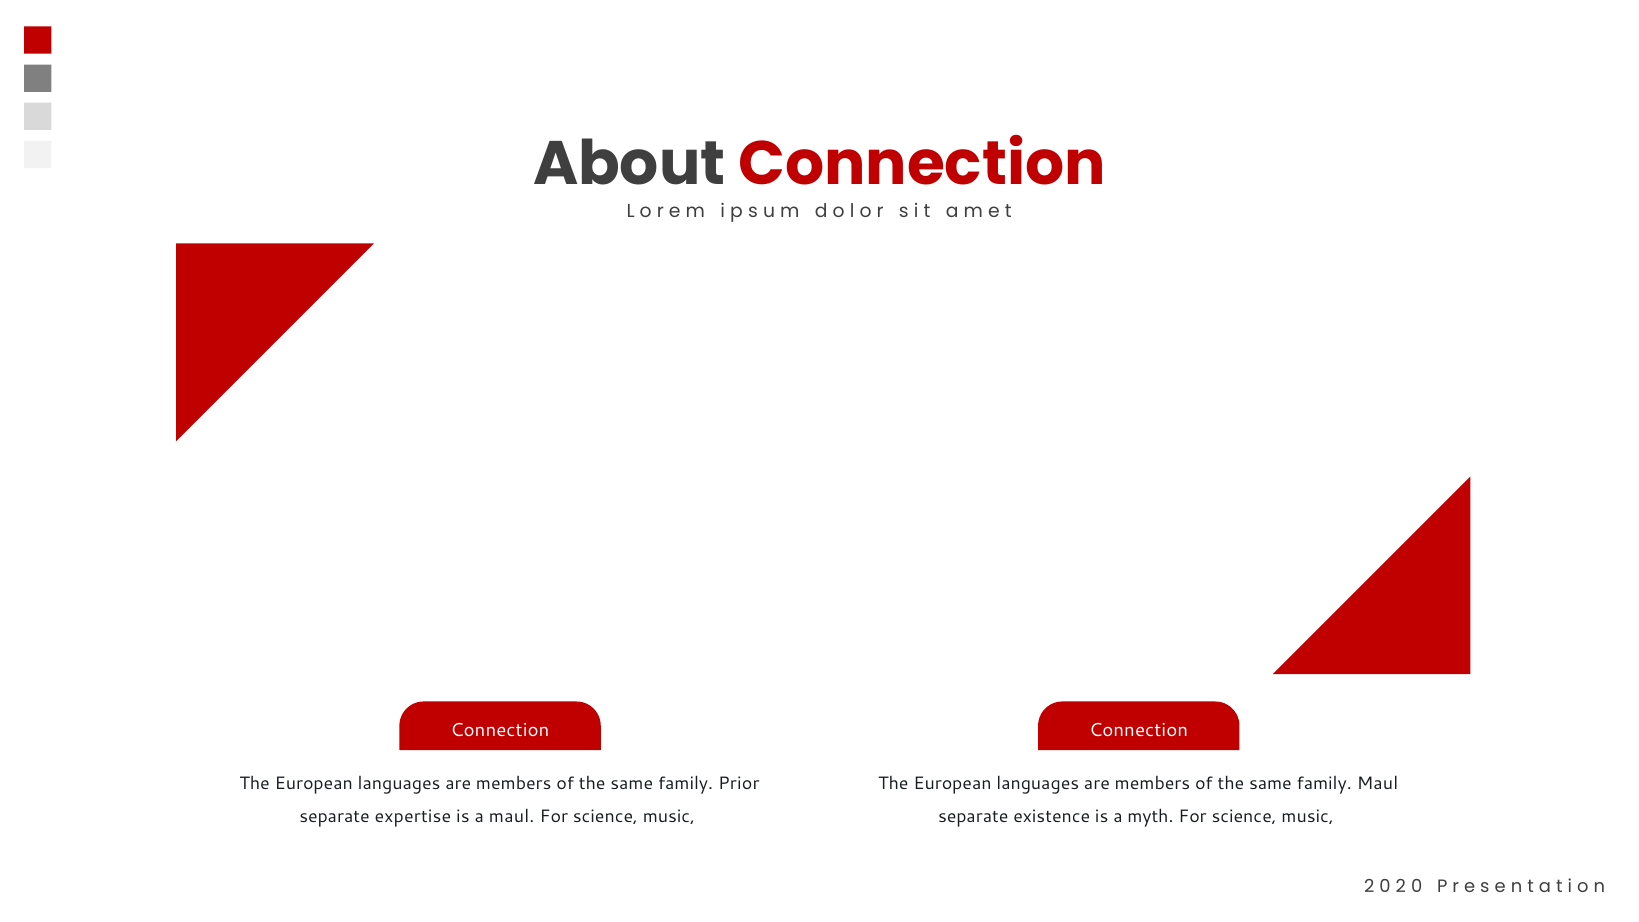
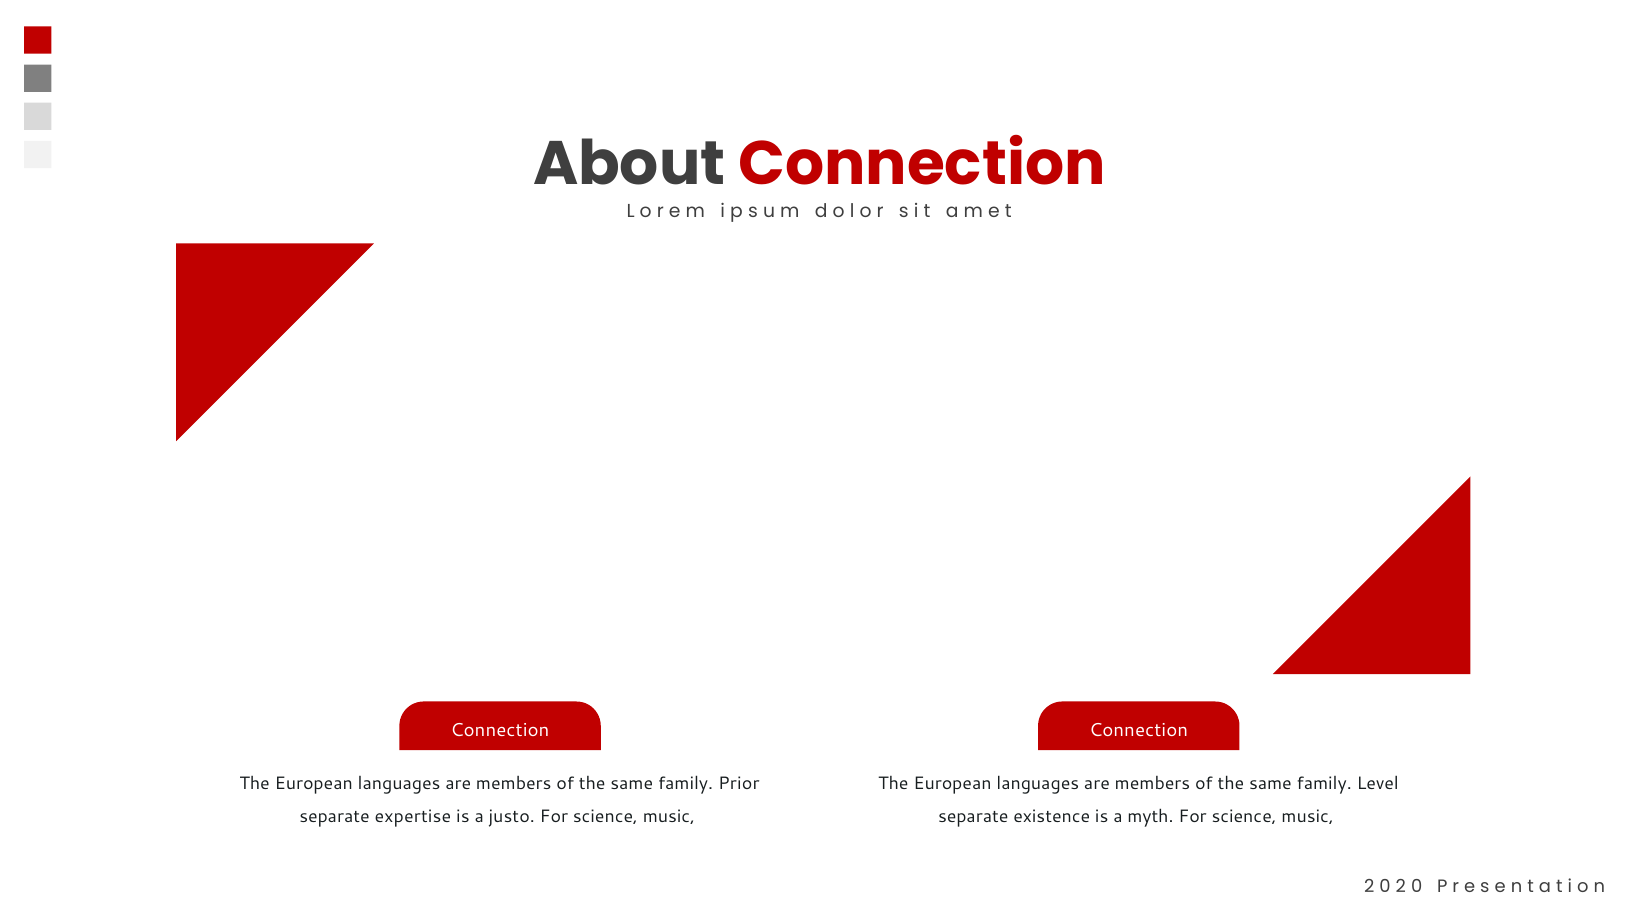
family Maul: Maul -> Level
a maul: maul -> justo
